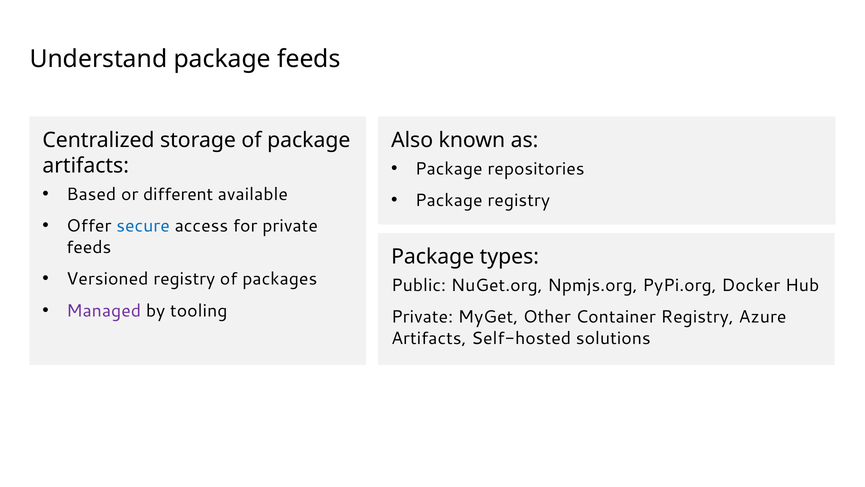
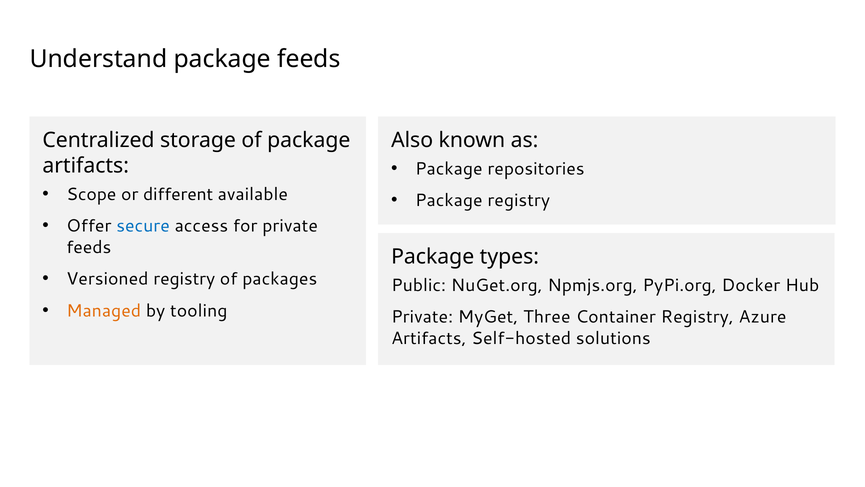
Based: Based -> Scope
Managed colour: purple -> orange
Other: Other -> Three
